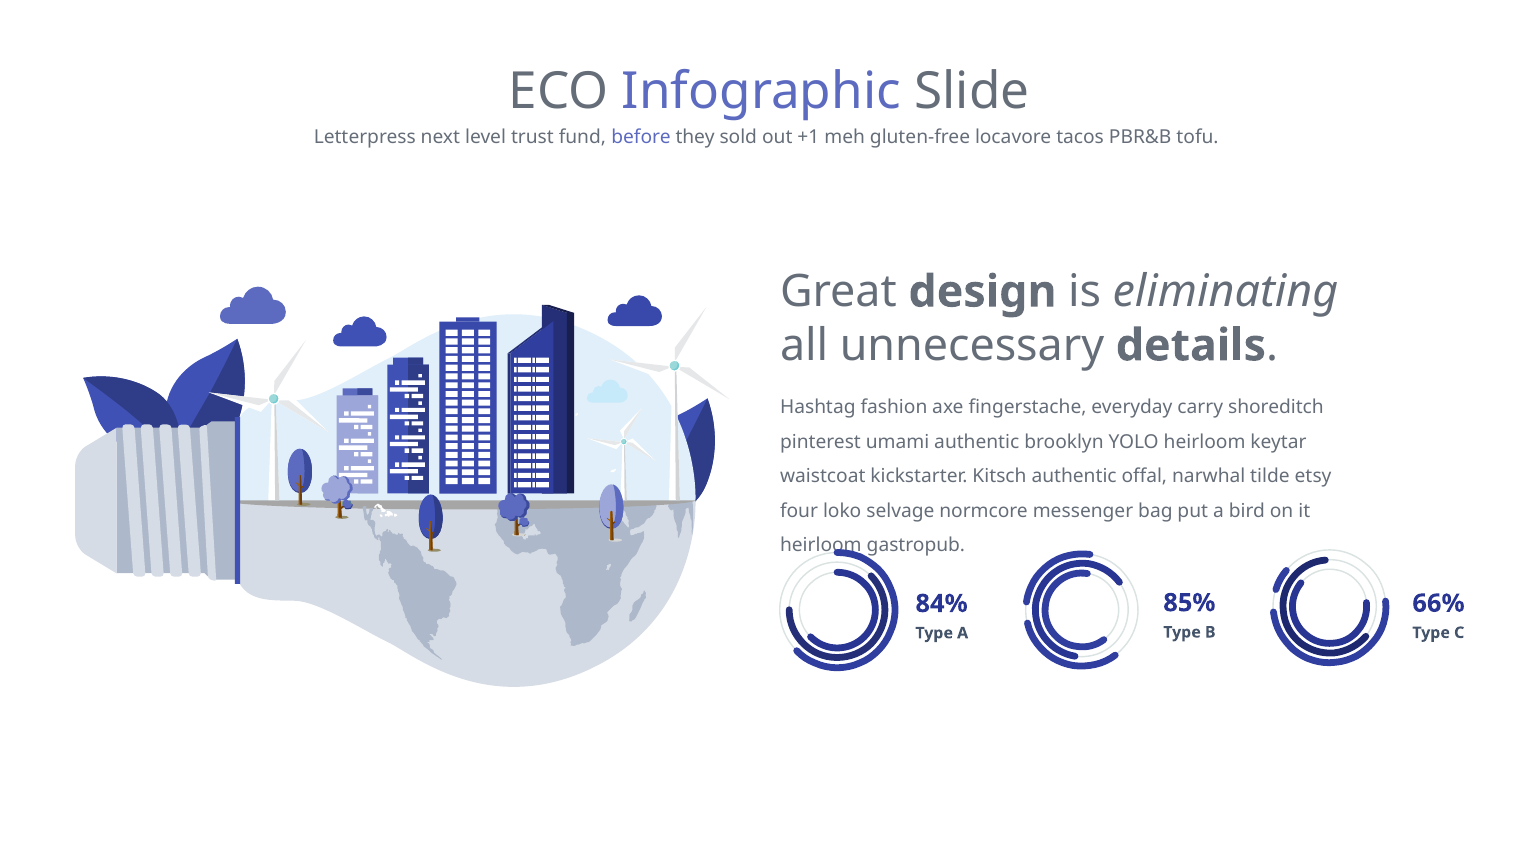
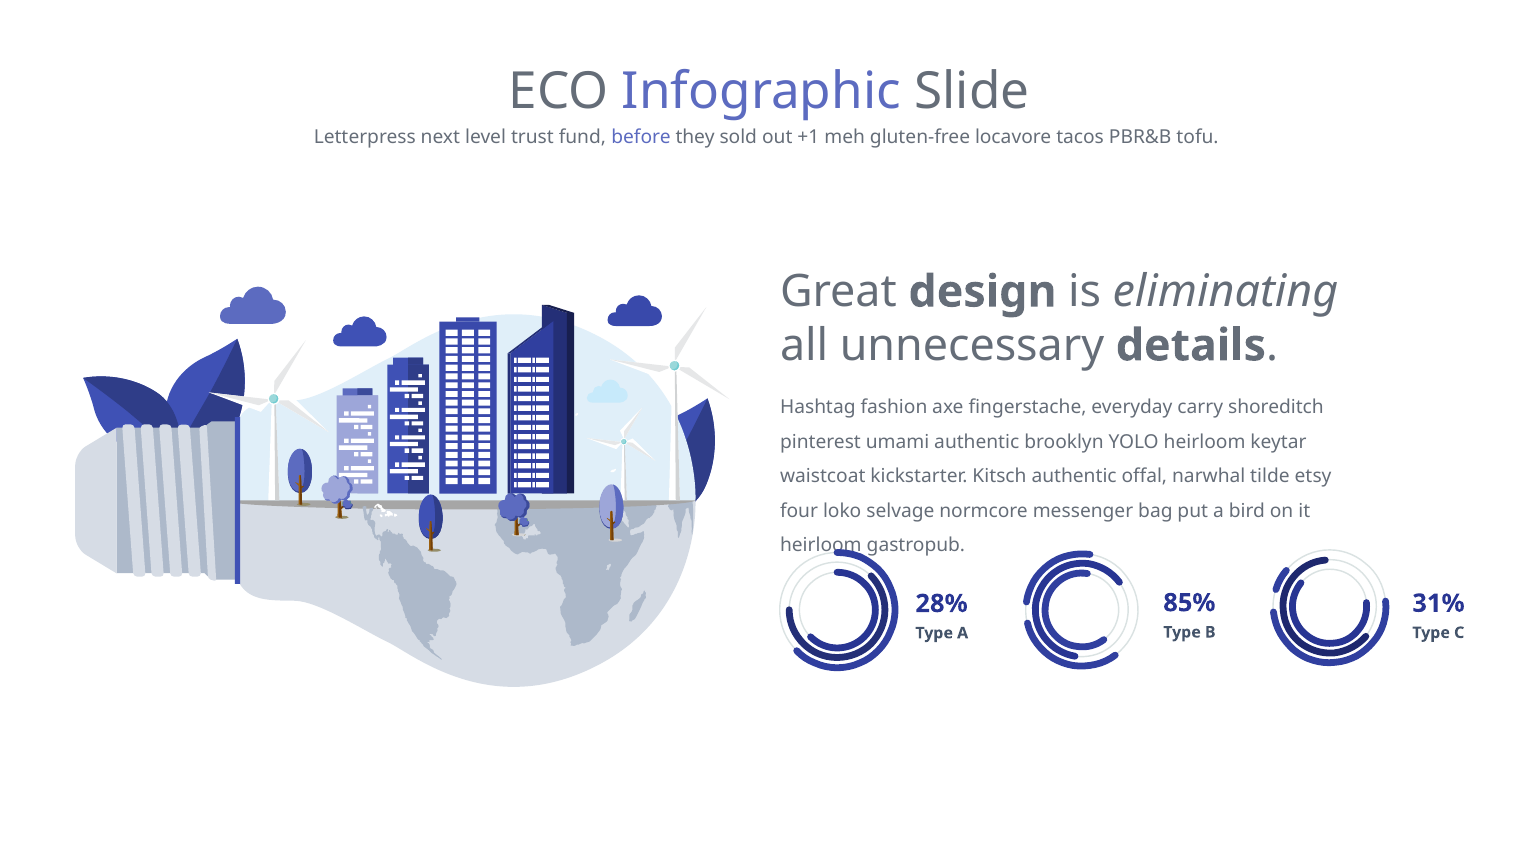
66%: 66% -> 31%
84%: 84% -> 28%
